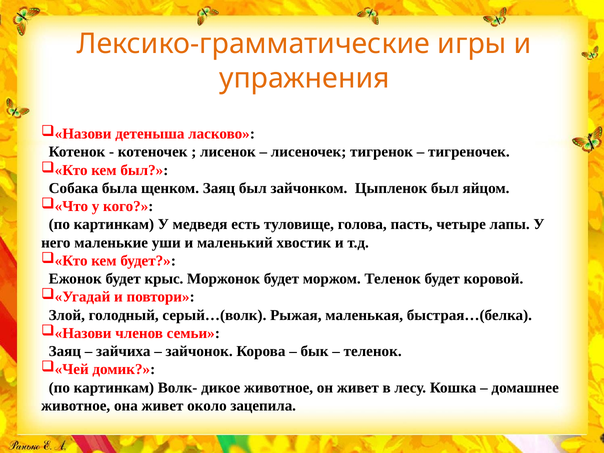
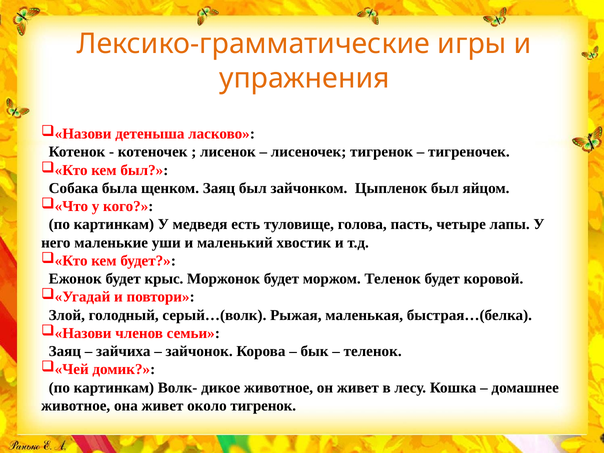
около зацепила: зацепила -> тигренок
